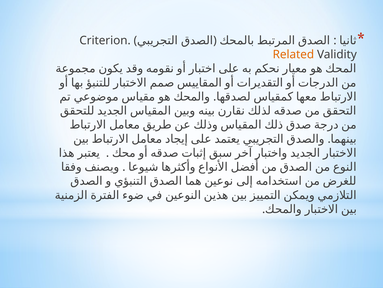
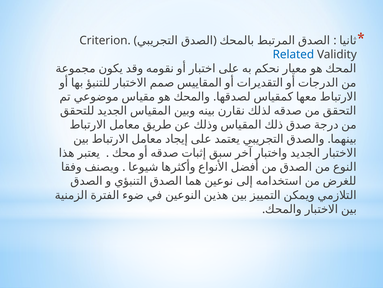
Related colour: orange -> blue
